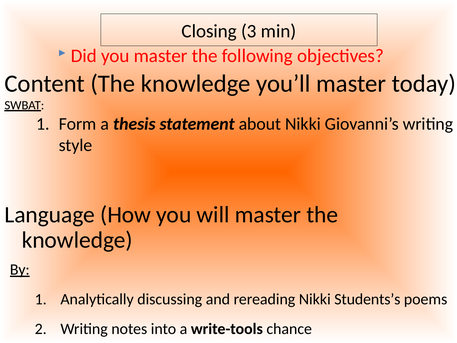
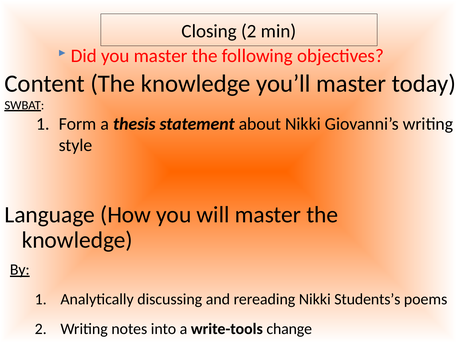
Closing 3: 3 -> 2
chance: chance -> change
